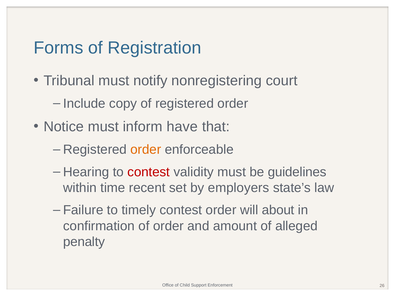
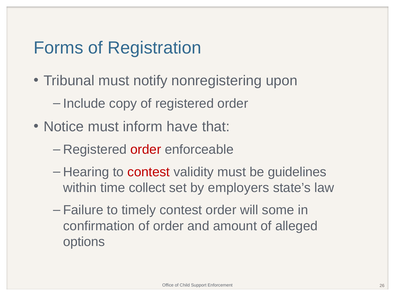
court: court -> upon
order at (146, 150) colour: orange -> red
recent: recent -> collect
about: about -> some
penalty: penalty -> options
